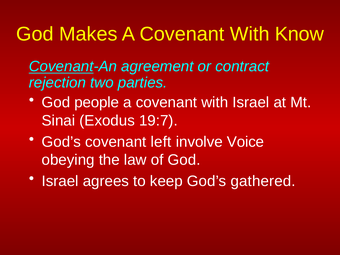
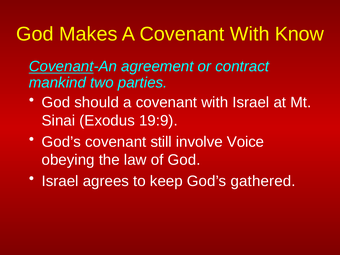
rejection: rejection -> mankind
people: people -> should
19:7: 19:7 -> 19:9
left: left -> still
